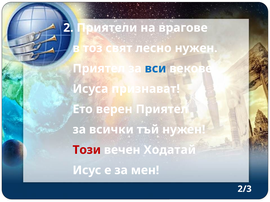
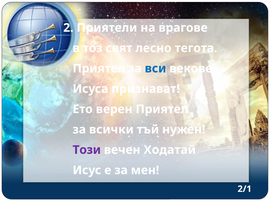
лесно нужен: нужен -> тегота
Този colour: red -> purple
2/3: 2/3 -> 2/1
